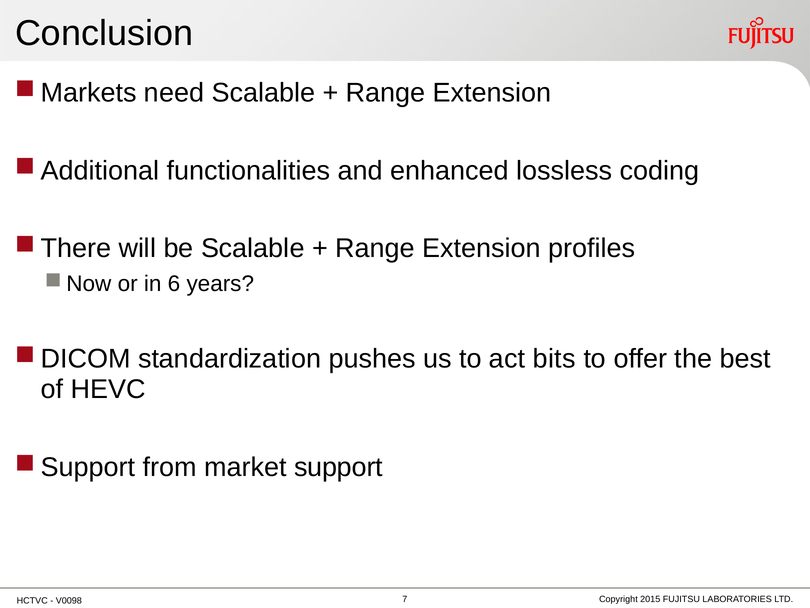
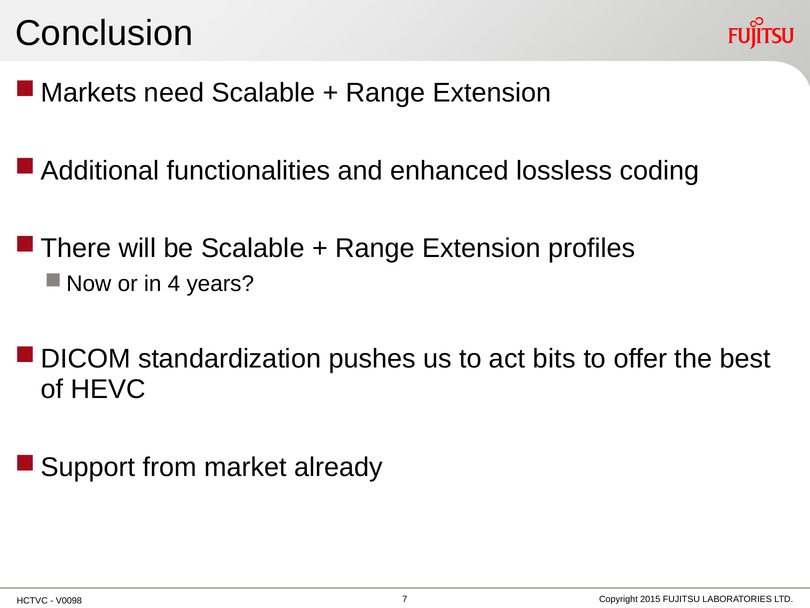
6: 6 -> 4
support: support -> already
